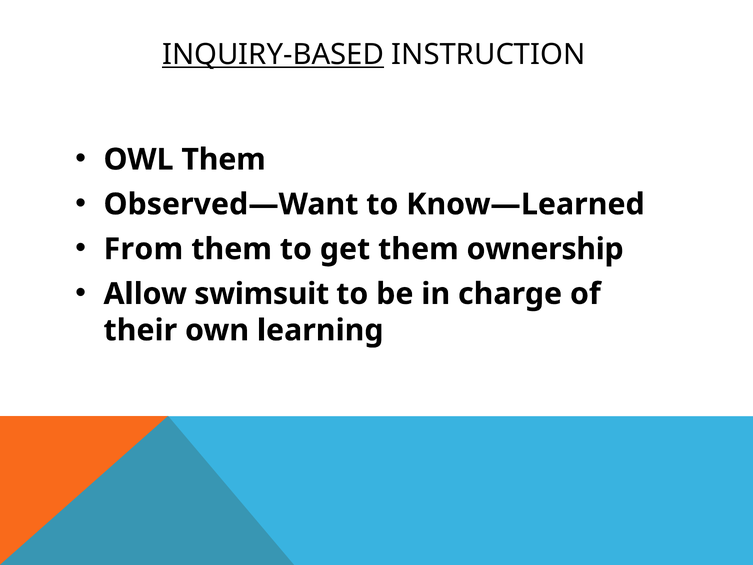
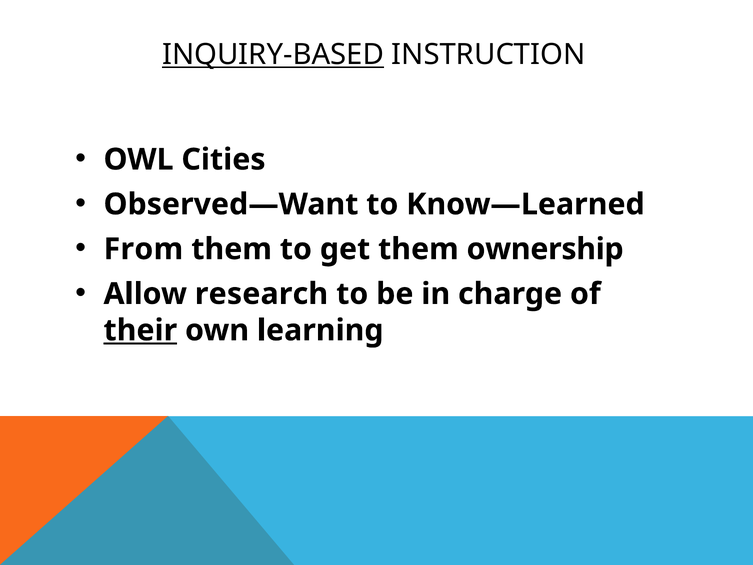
OWL Them: Them -> Cities
swimsuit: swimsuit -> research
their underline: none -> present
